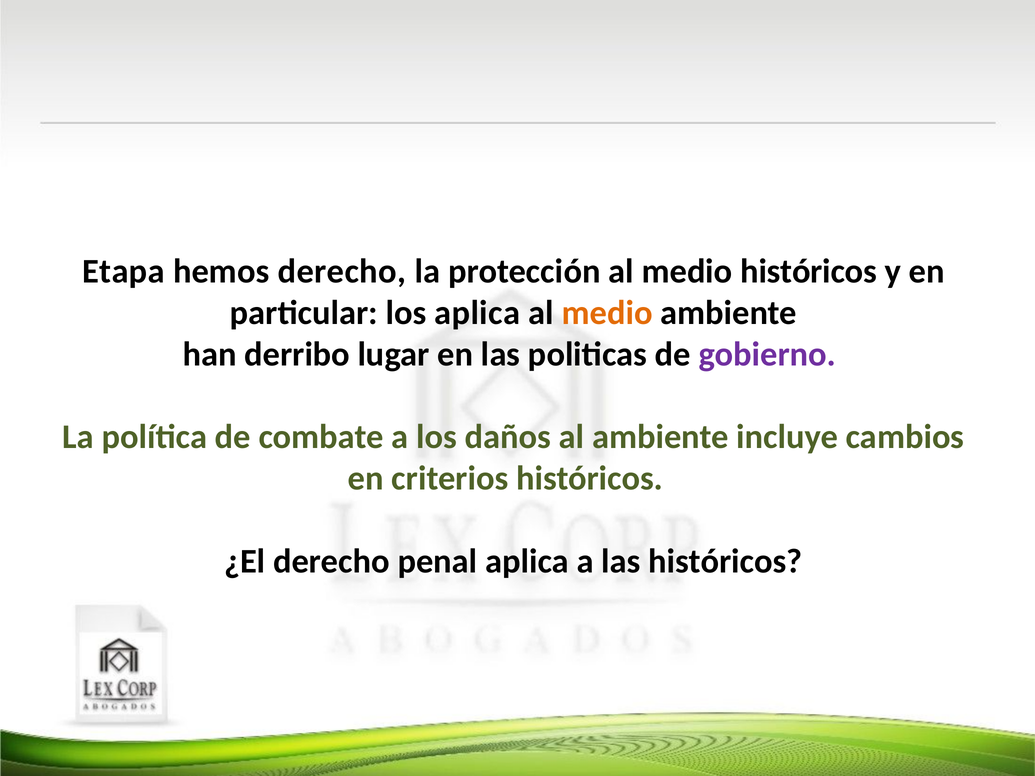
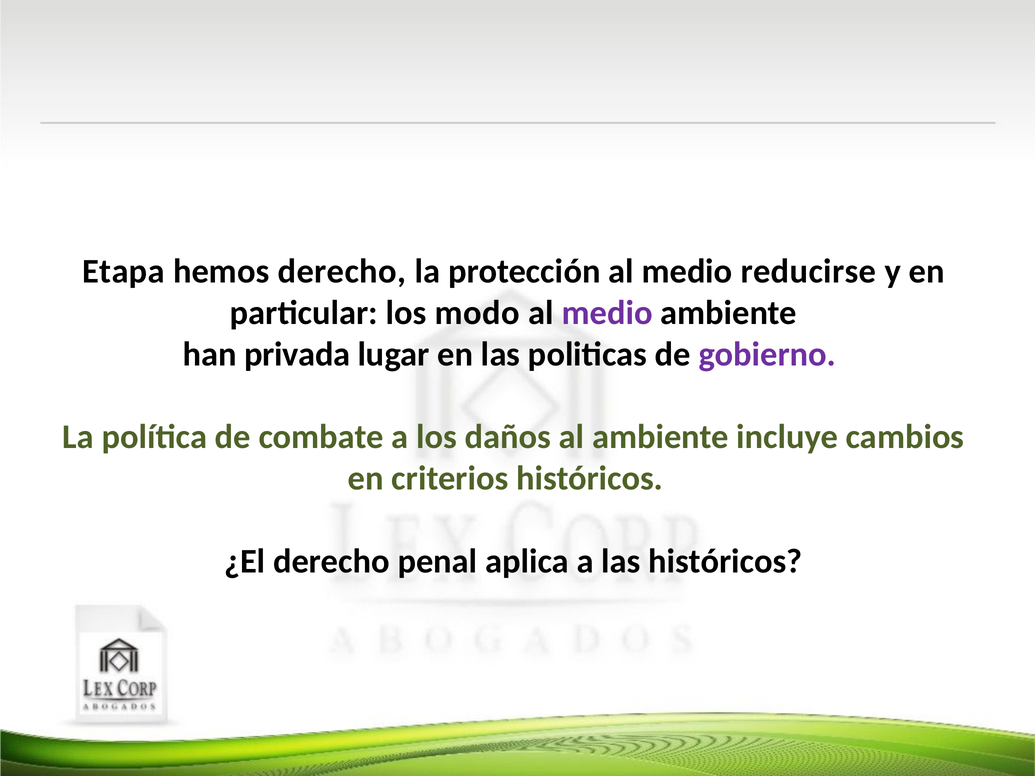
medio históricos: históricos -> reducirse
los aplica: aplica -> modo
medio at (607, 313) colour: orange -> purple
derribo: derribo -> privada
